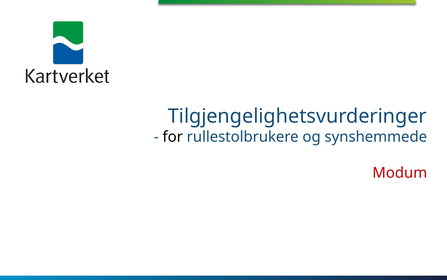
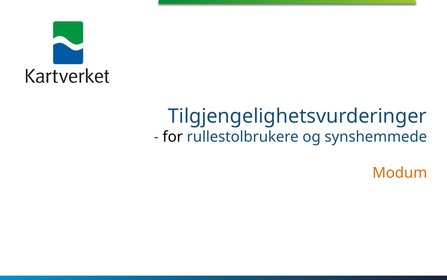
Modum colour: red -> orange
